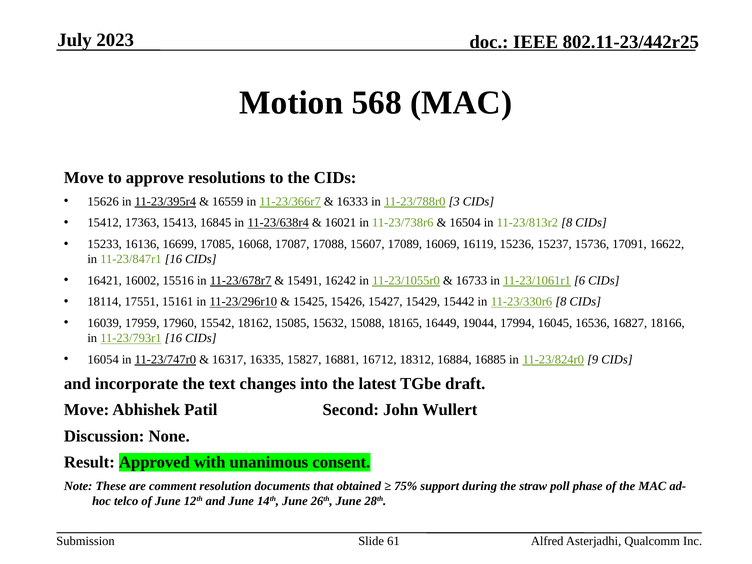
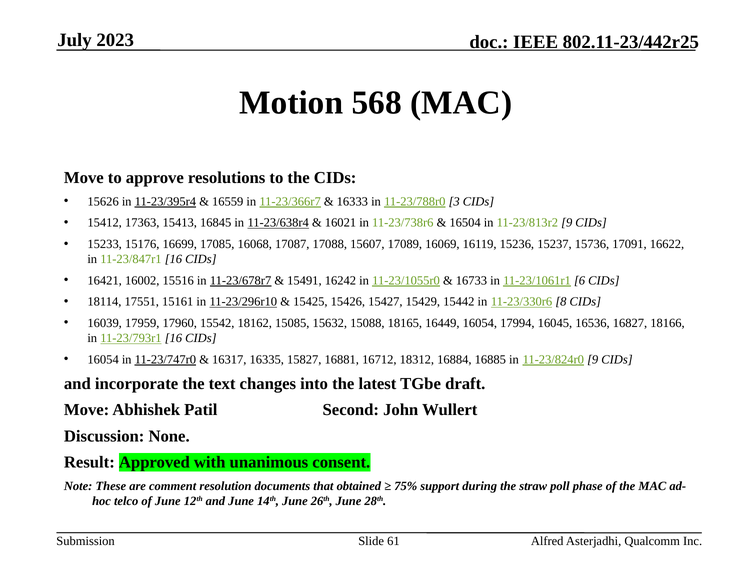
11-23/813r2 8: 8 -> 9
16136: 16136 -> 15176
16449 19044: 19044 -> 16054
